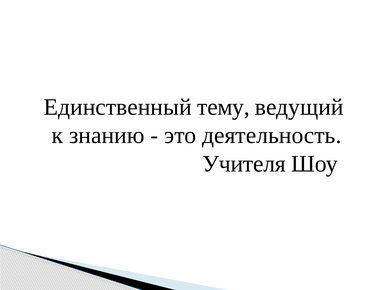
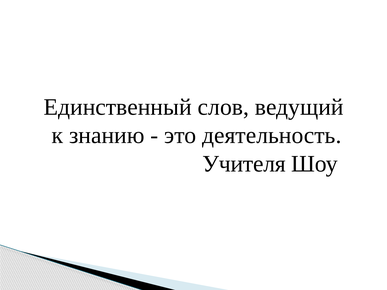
тему: тему -> слов
